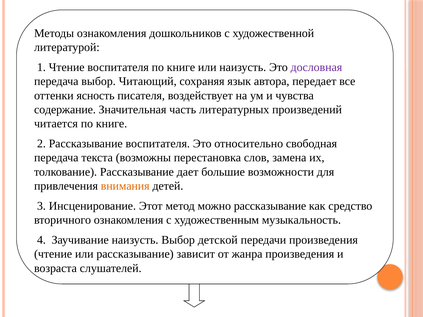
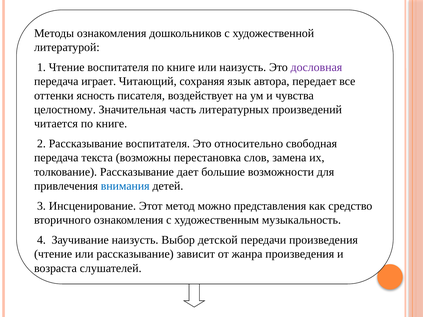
передача выбор: выбор -> играет
содержание: содержание -> целостному
внимания colour: orange -> blue
можно рассказывание: рассказывание -> представления
